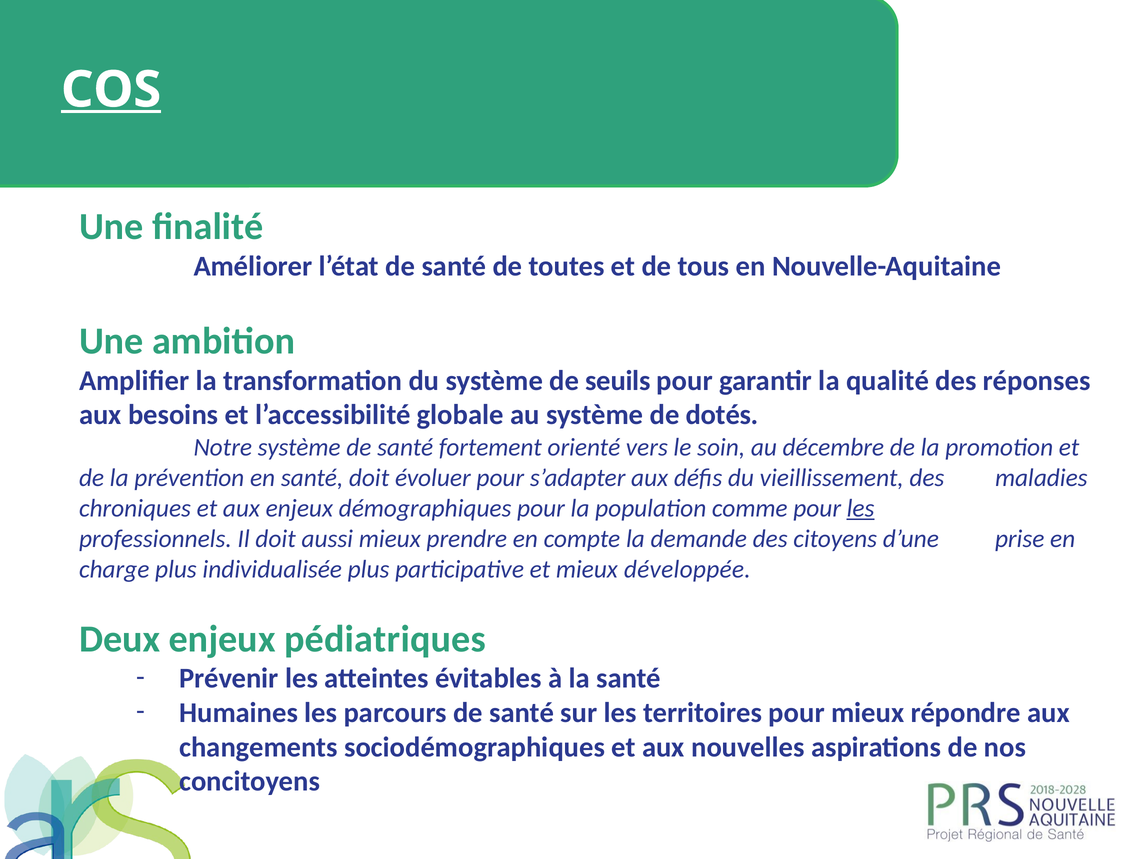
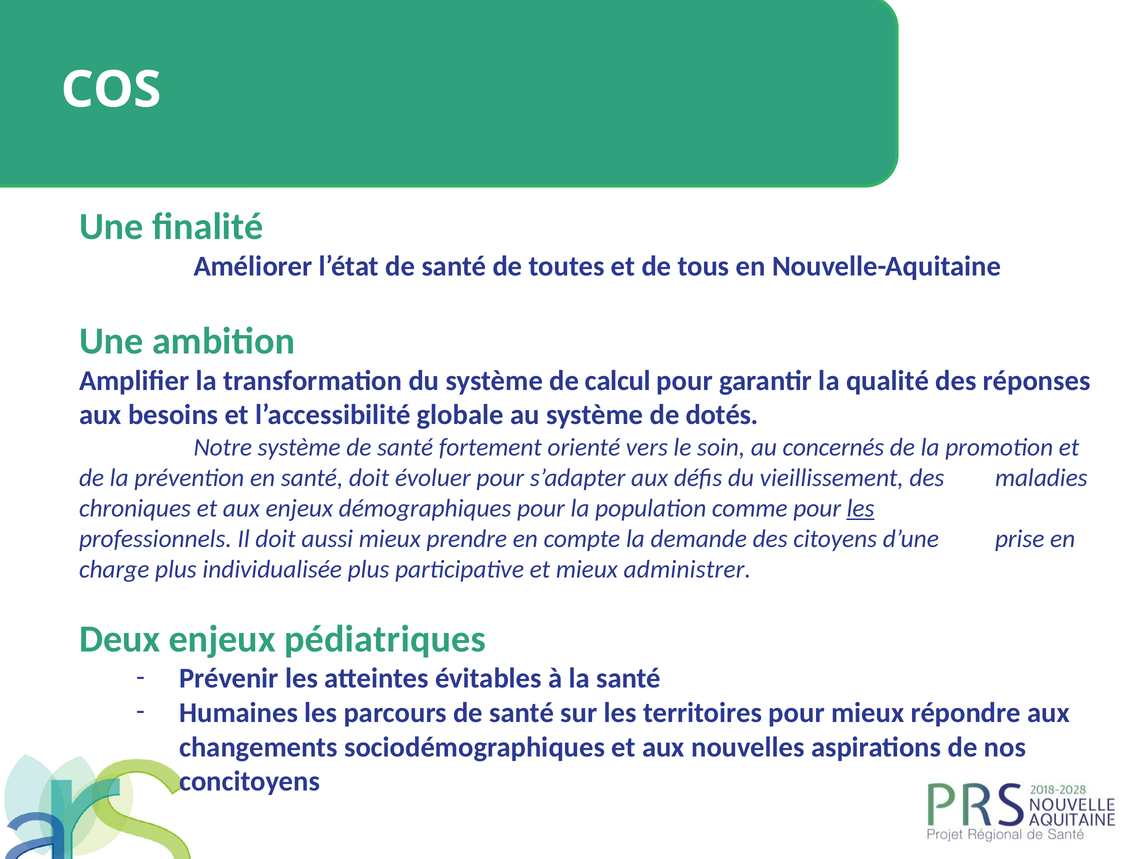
COS underline: present -> none
seuils: seuils -> calcul
décembre: décembre -> concernés
développée: développée -> administrer
